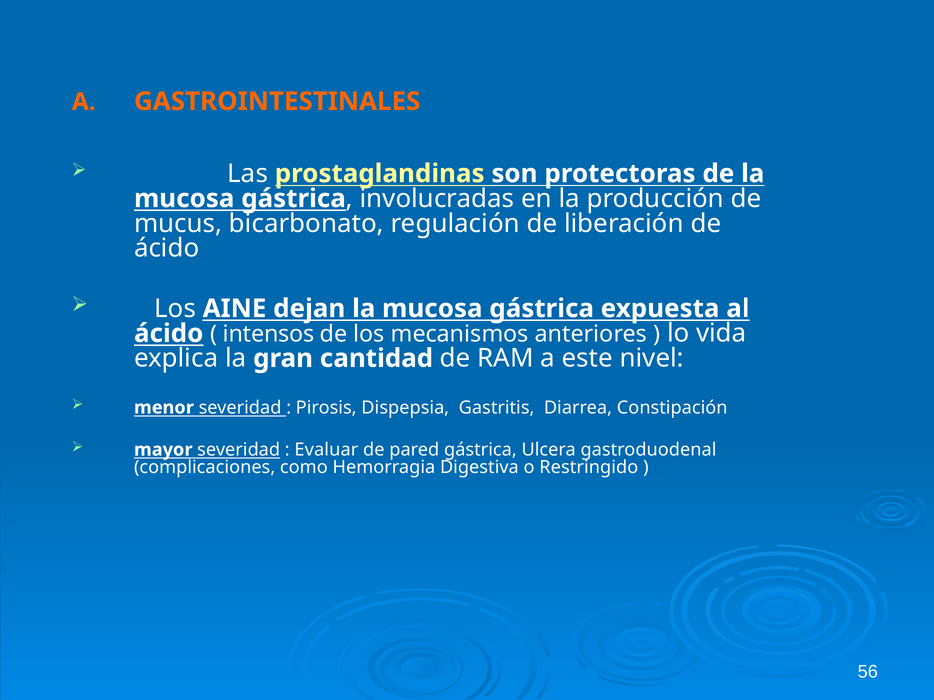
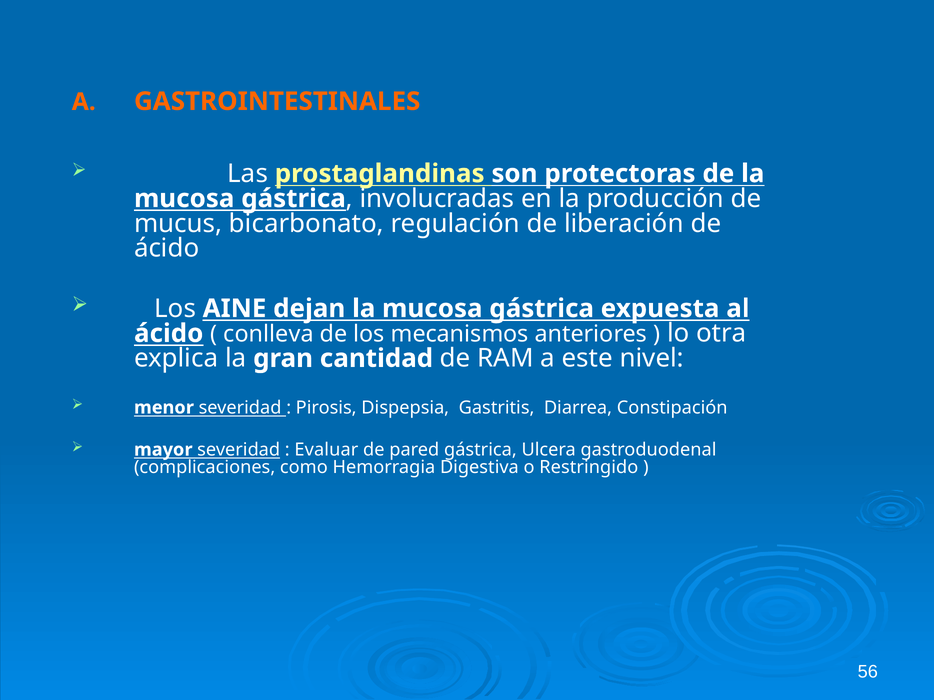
intensos: intensos -> conlleva
vida: vida -> otra
